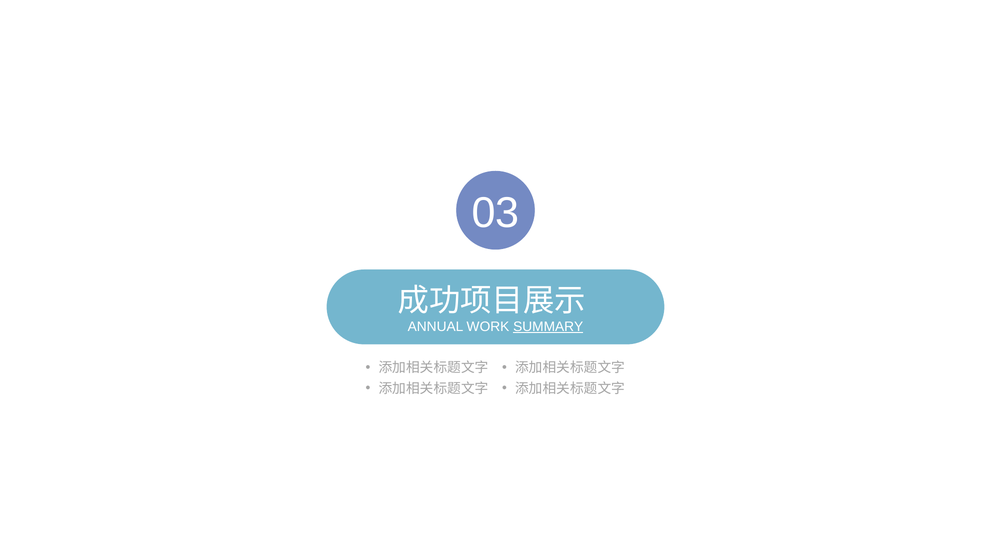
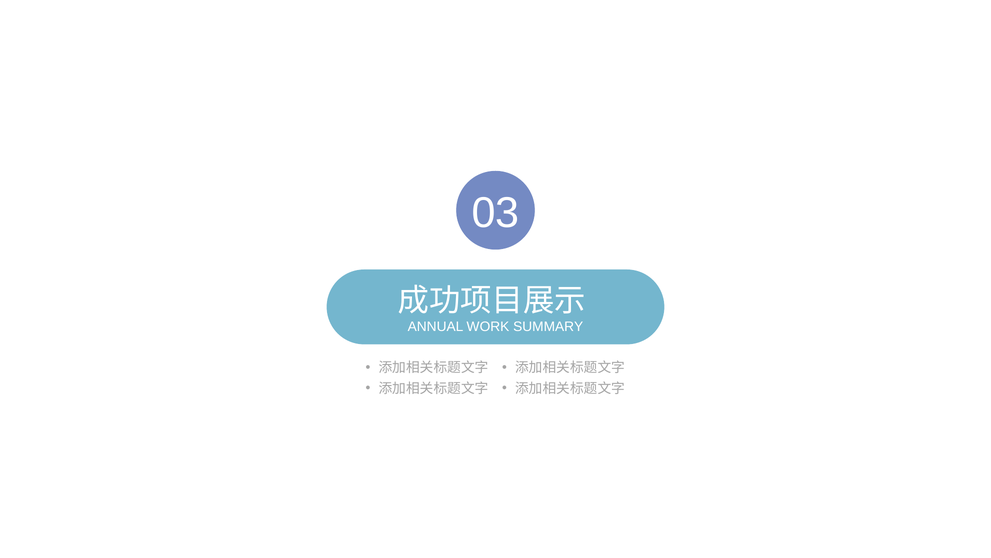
SUMMARY underline: present -> none
